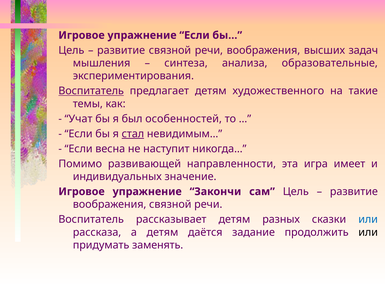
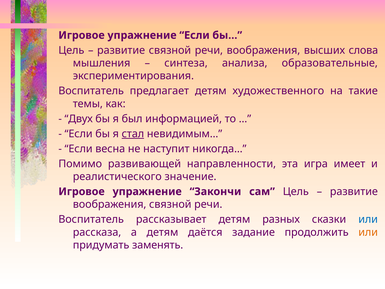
задач: задач -> слова
Воспитатель at (91, 91) underline: present -> none
Учат: Учат -> Двух
особенностей: особенностей -> информацией
индивидуальных: индивидуальных -> реалистического
или at (368, 232) colour: black -> orange
